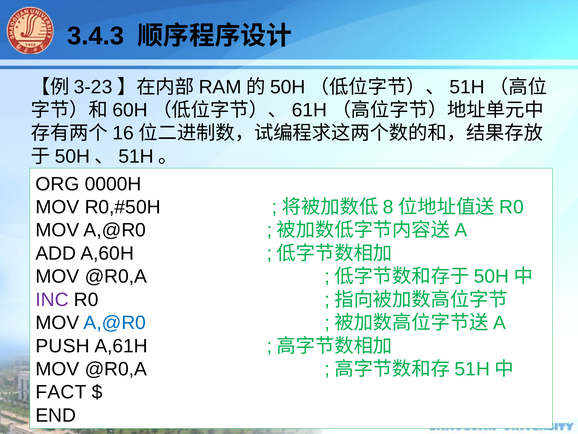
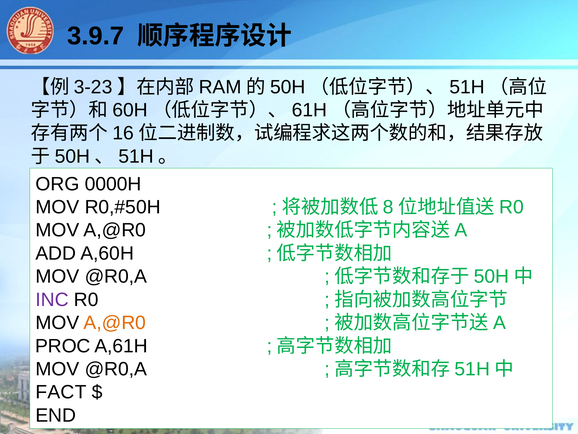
3.4.3: 3.4.3 -> 3.9.7
A,@R0 at (115, 322) colour: blue -> orange
PUSH: PUSH -> PROC
